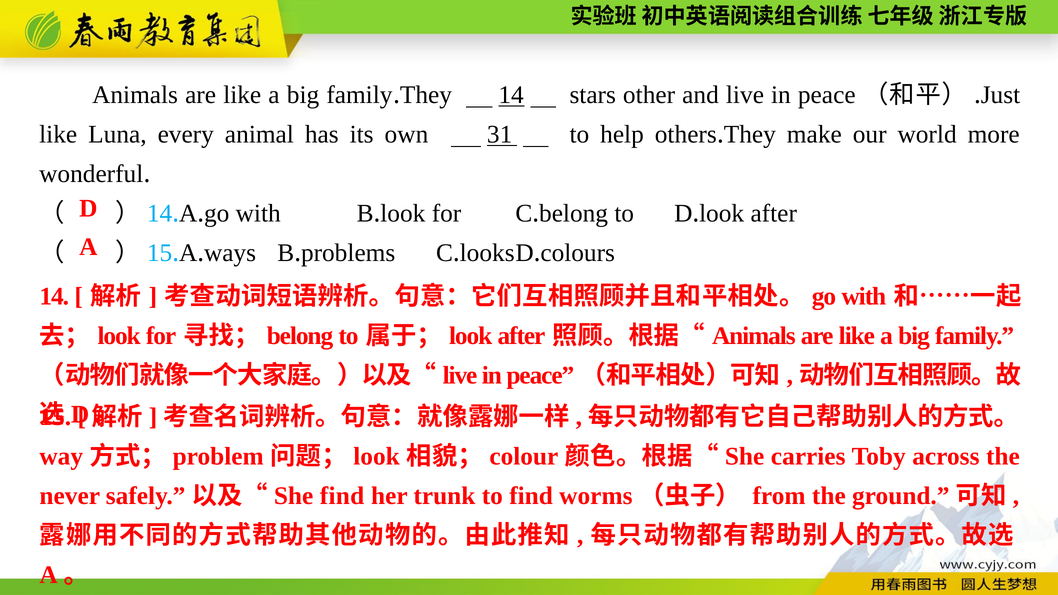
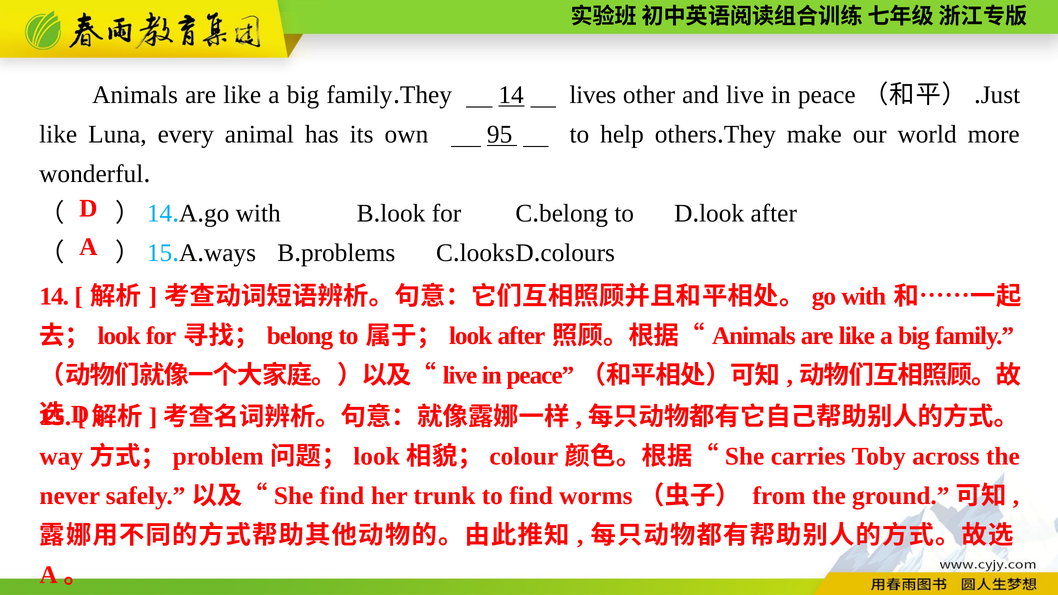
stars: stars -> lives
31: 31 -> 95
